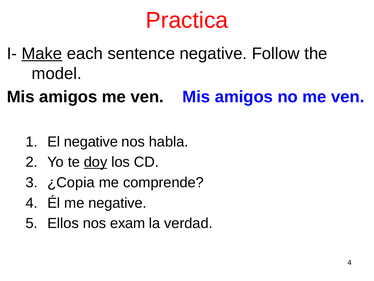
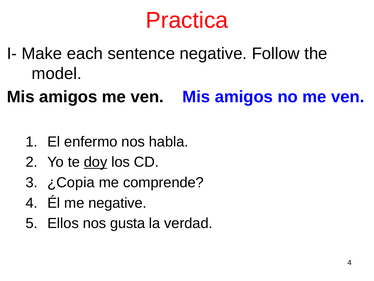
Make underline: present -> none
El negative: negative -> enfermo
exam: exam -> gusta
